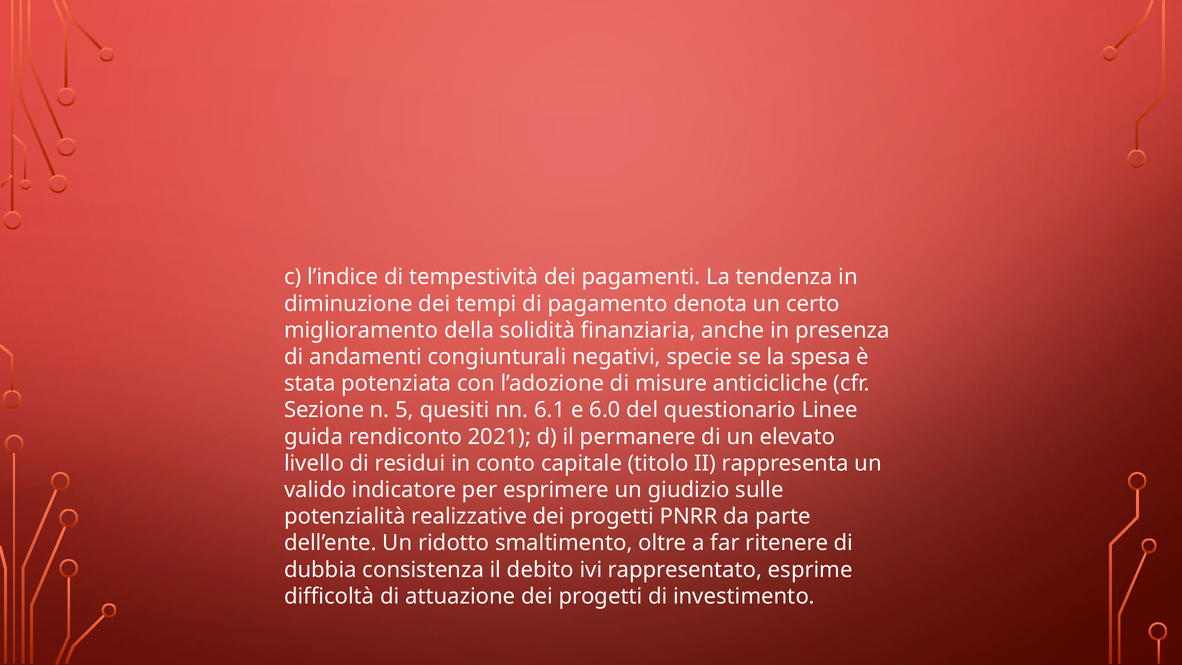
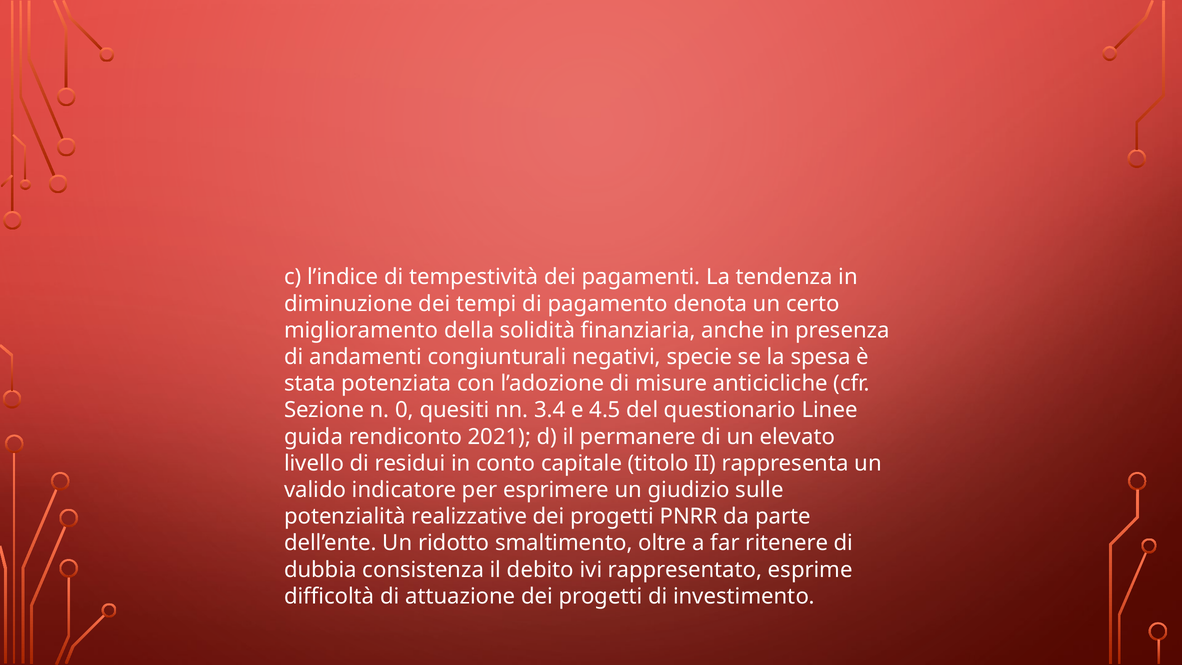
5: 5 -> 0
6.1: 6.1 -> 3.4
6.0: 6.0 -> 4.5
